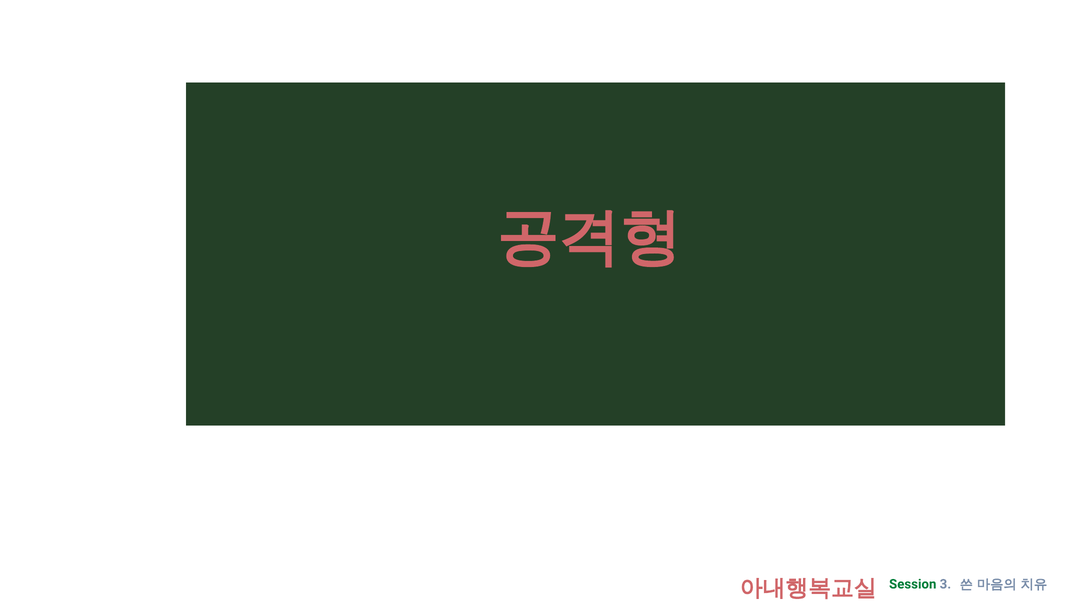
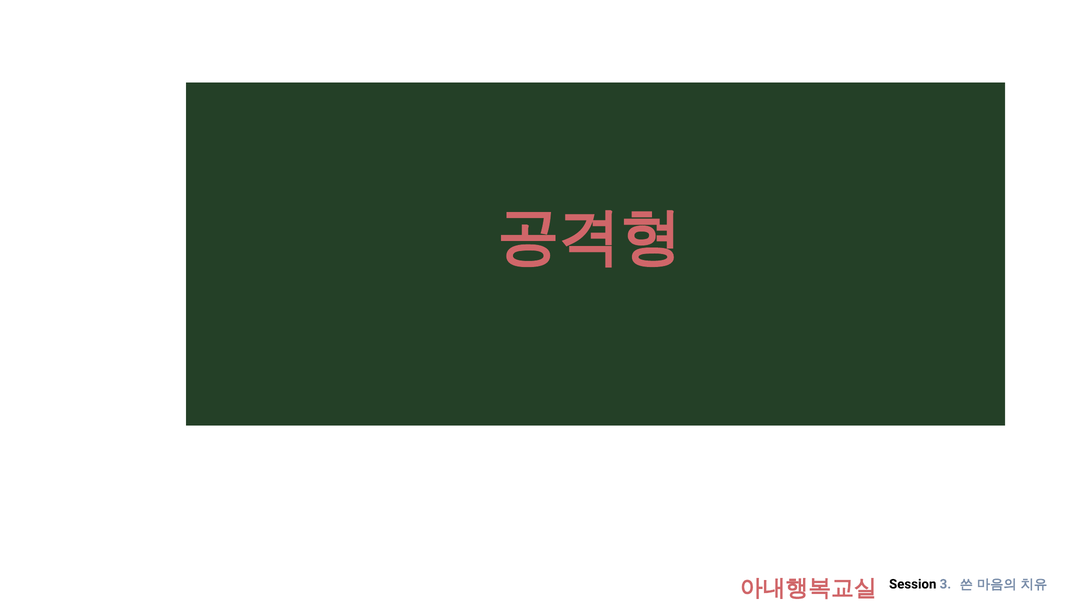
Session colour: green -> black
